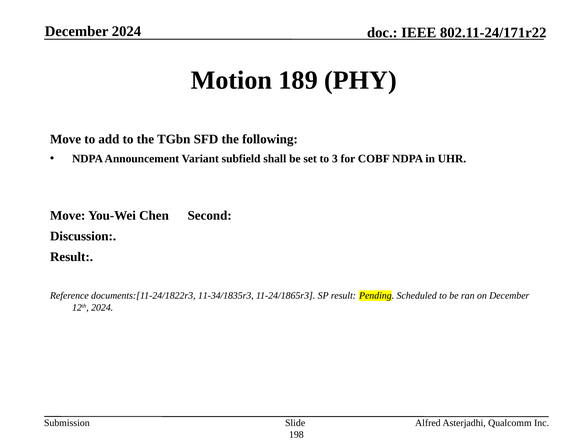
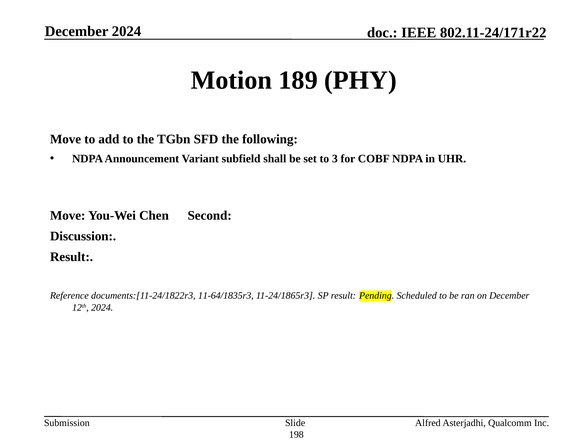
11-34/1835r3: 11-34/1835r3 -> 11-64/1835r3
